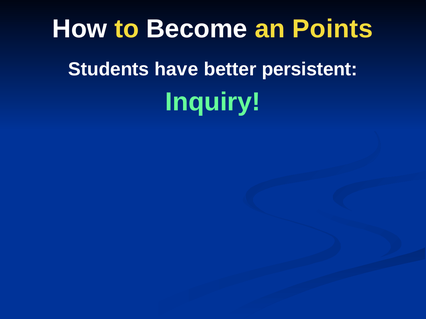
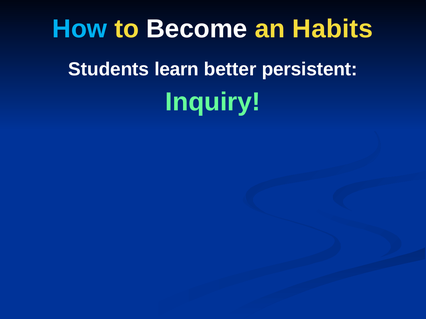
How colour: white -> light blue
Points: Points -> Habits
have: have -> learn
